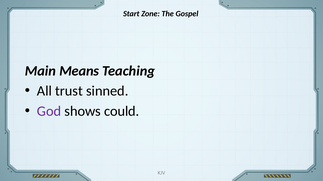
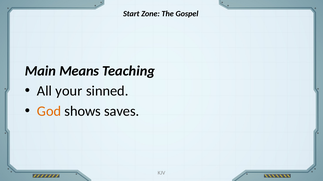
trust: trust -> your
God colour: purple -> orange
could: could -> saves
